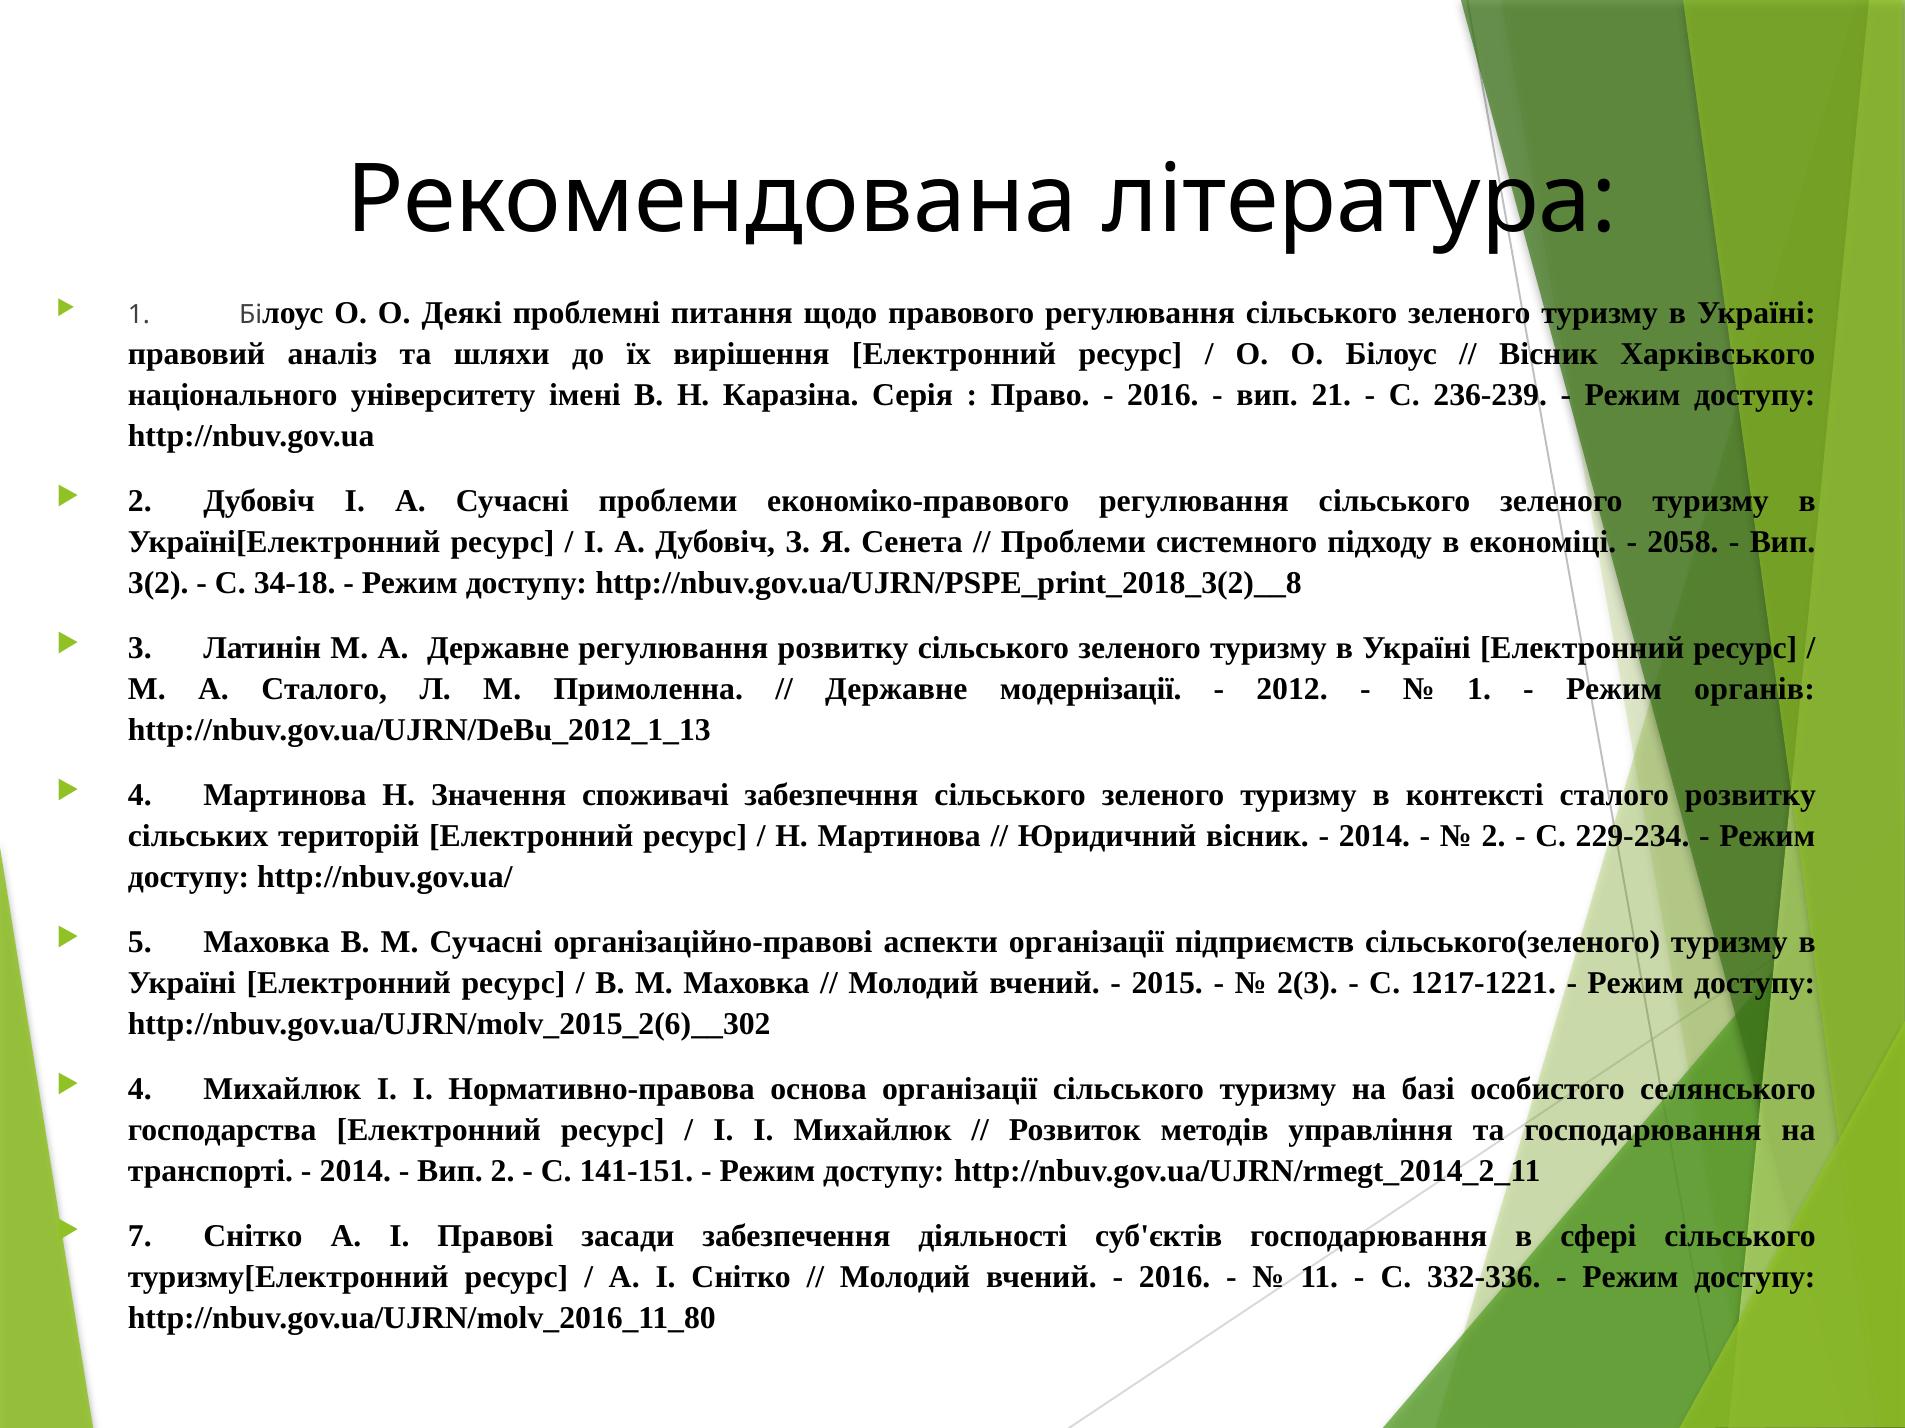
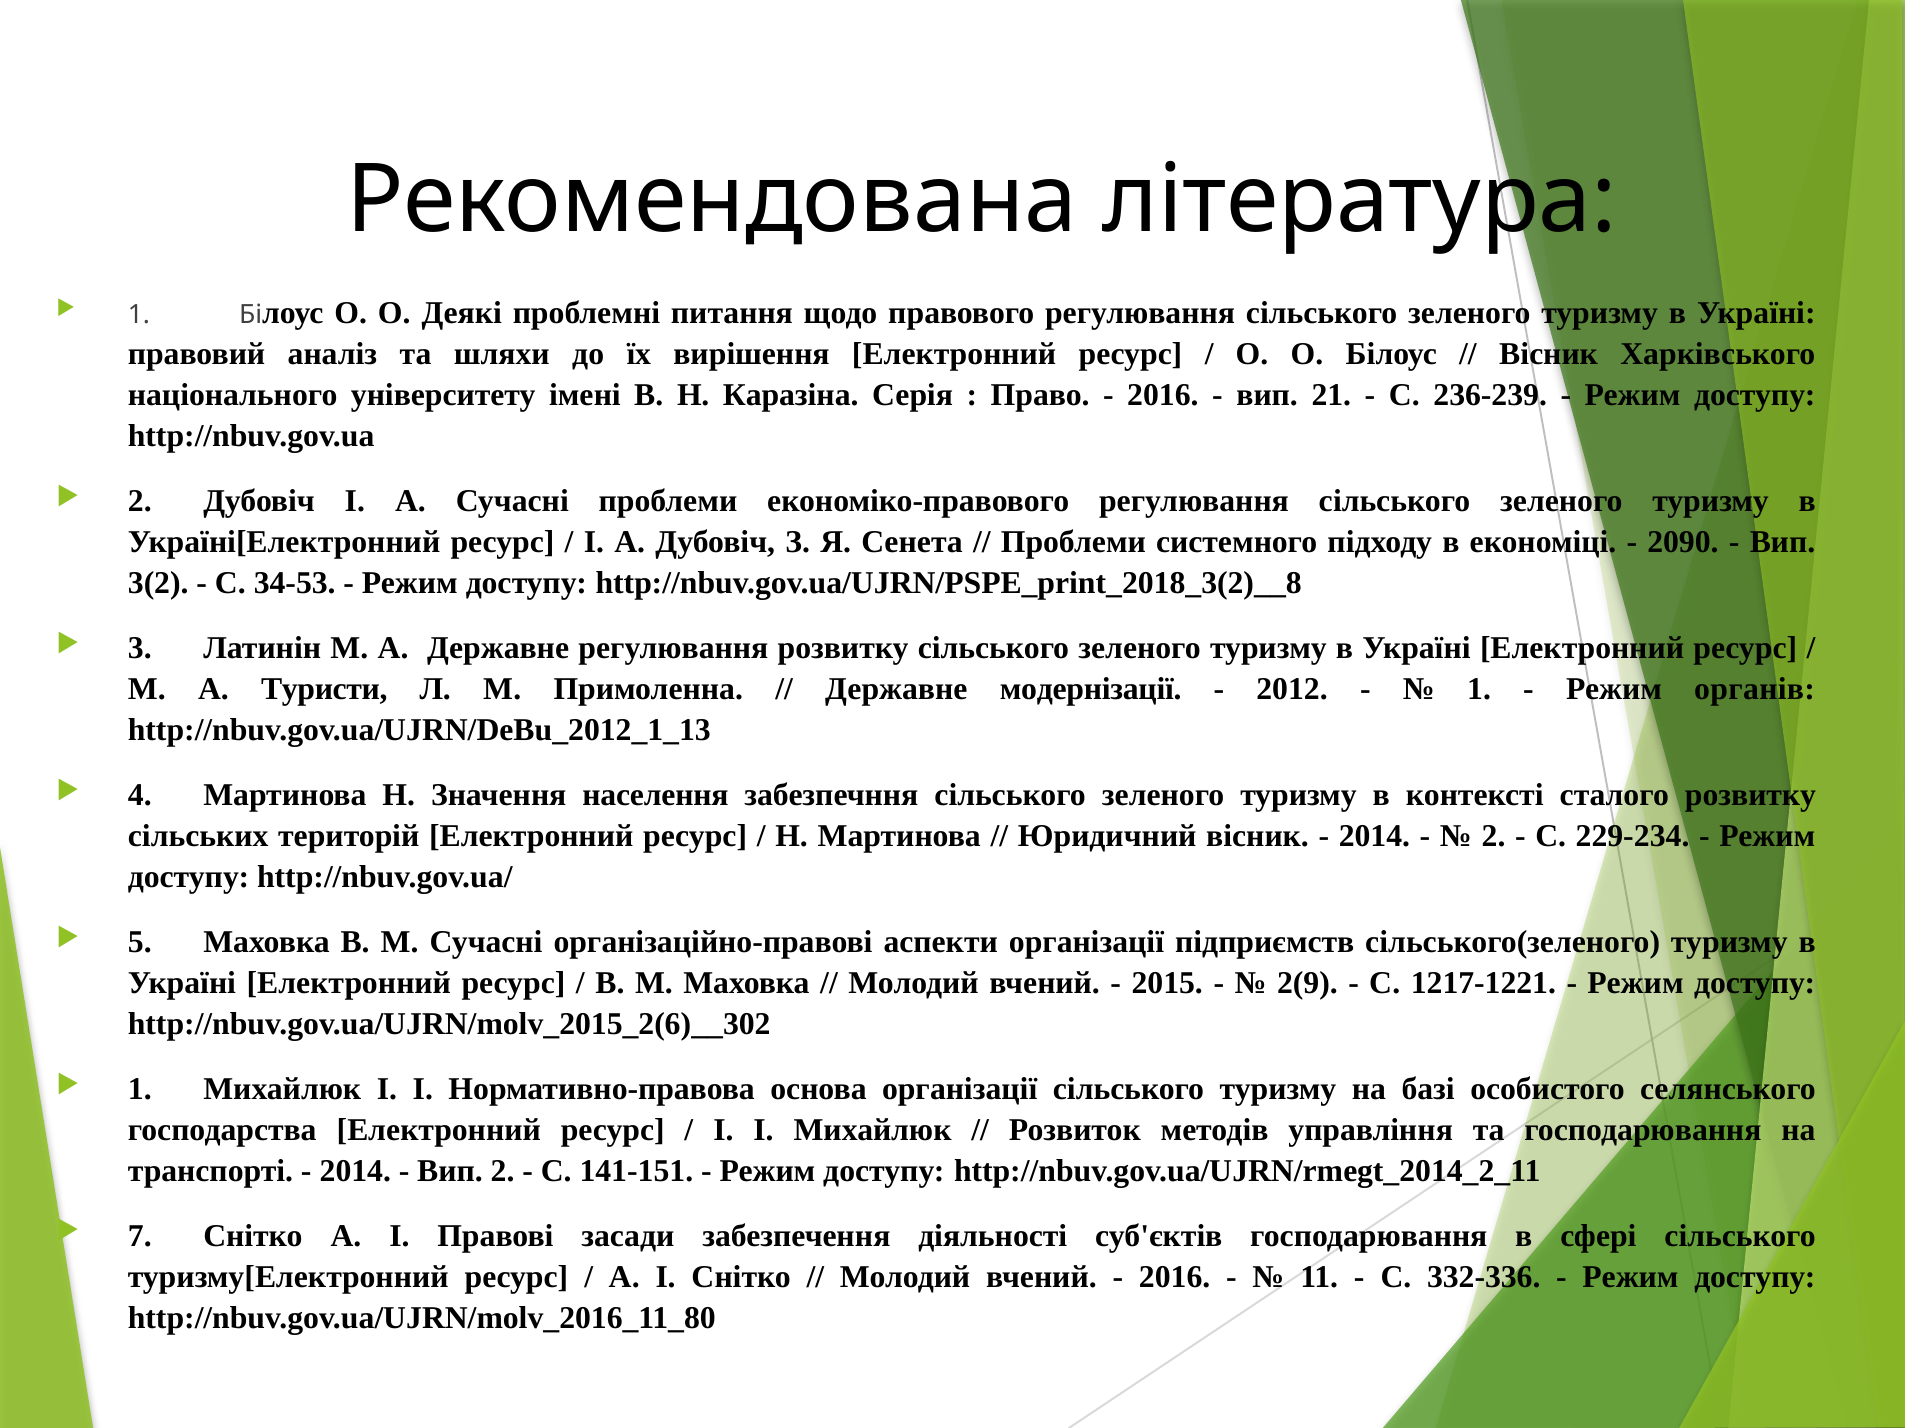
2058: 2058 -> 2090
34-18: 34-18 -> 34-53
А Сталого: Сталого -> Туристи
споживачі: споживачі -> населення
2(3: 2(3 -> 2(9
4 at (140, 1090): 4 -> 1
